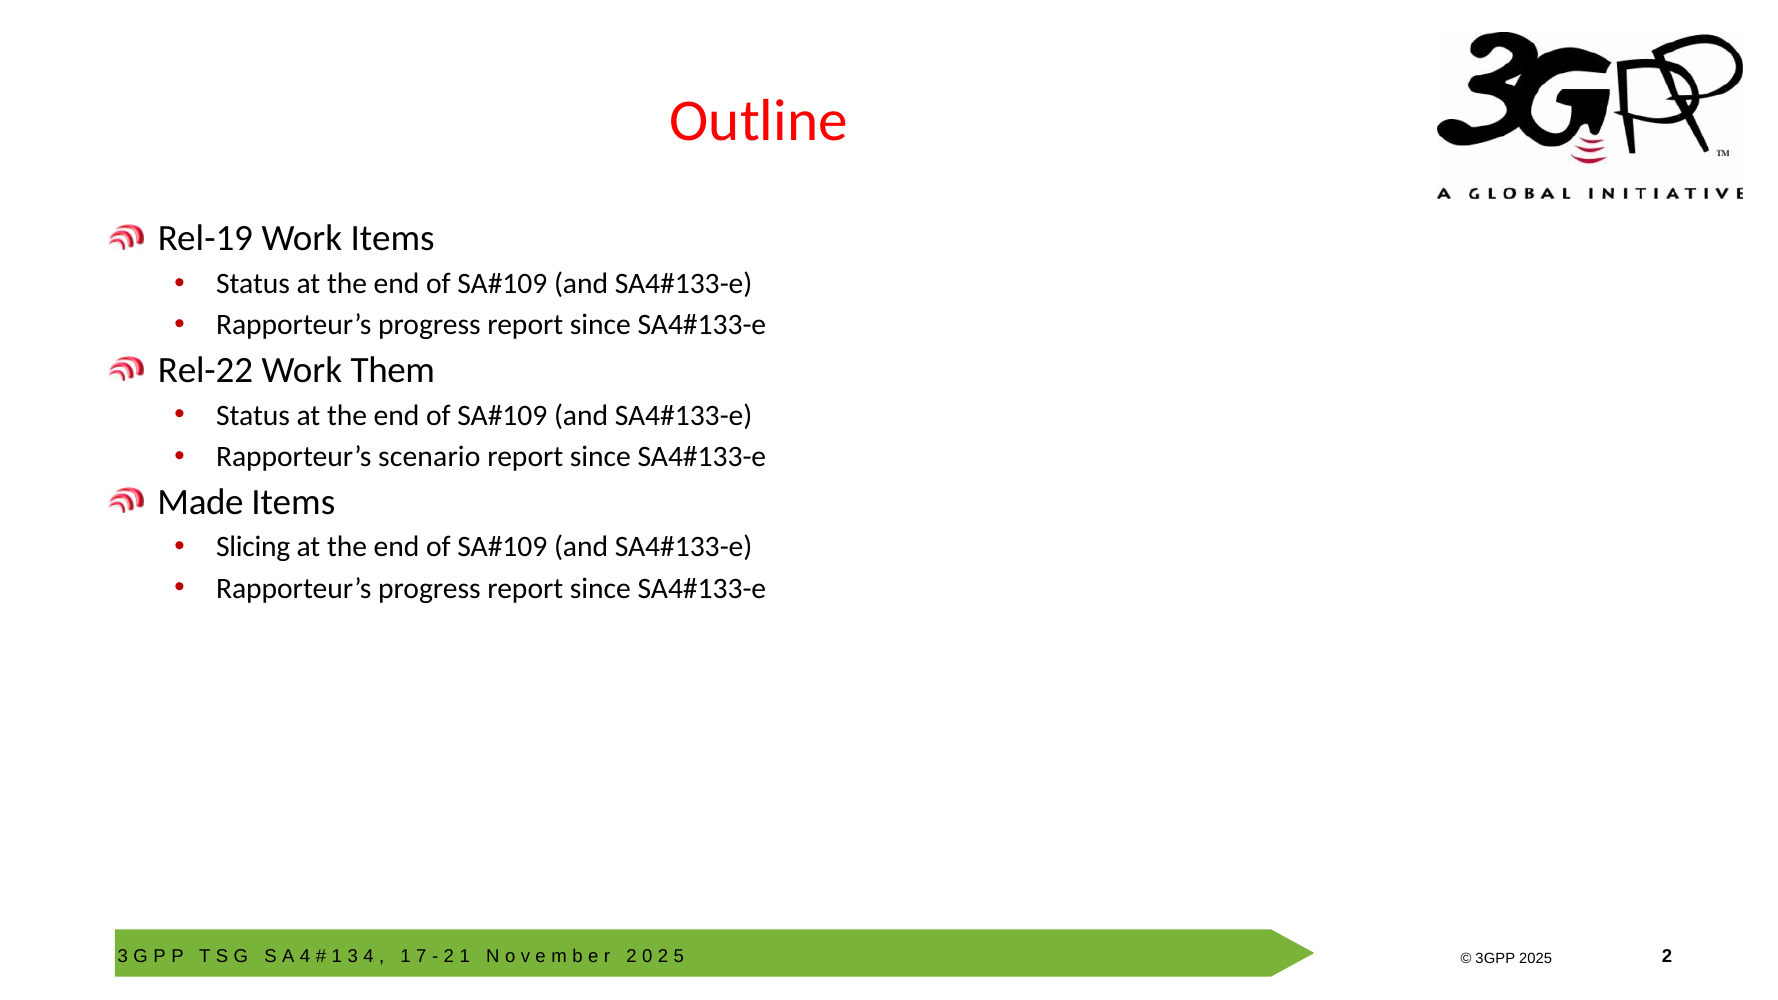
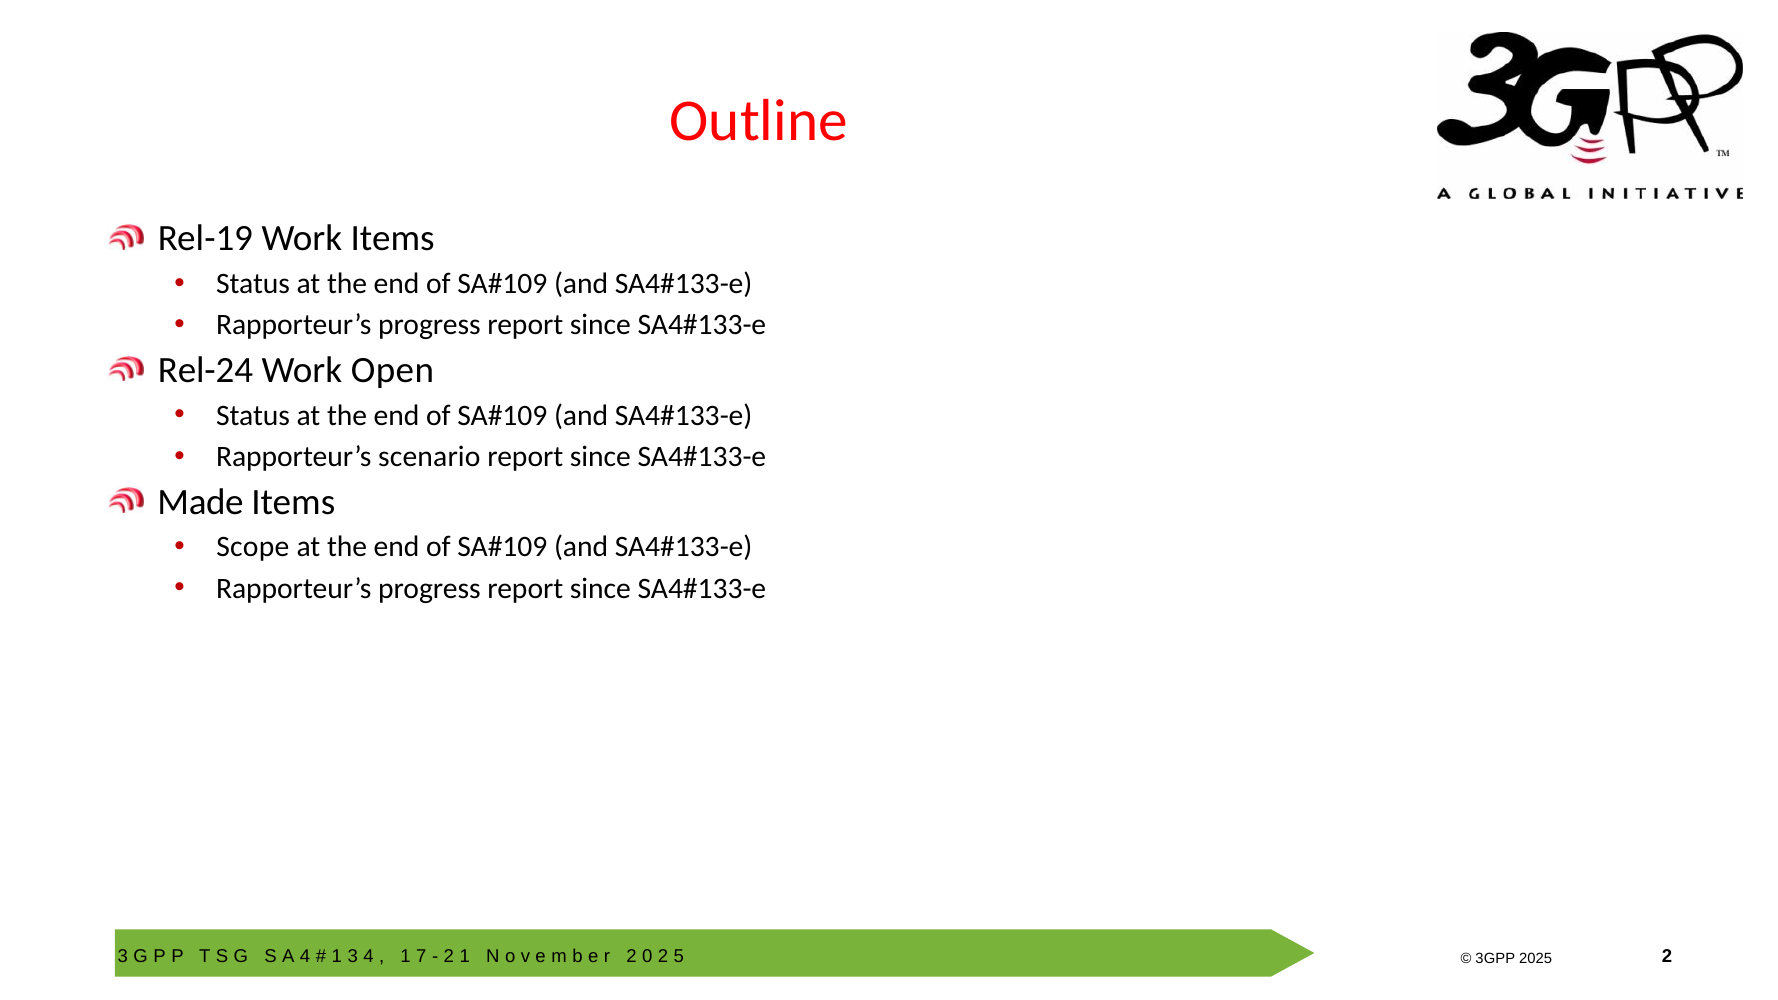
Rel-22: Rel-22 -> Rel-24
Them: Them -> Open
Slicing: Slicing -> Scope
